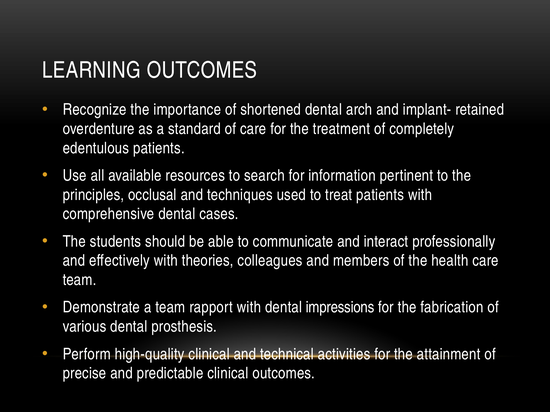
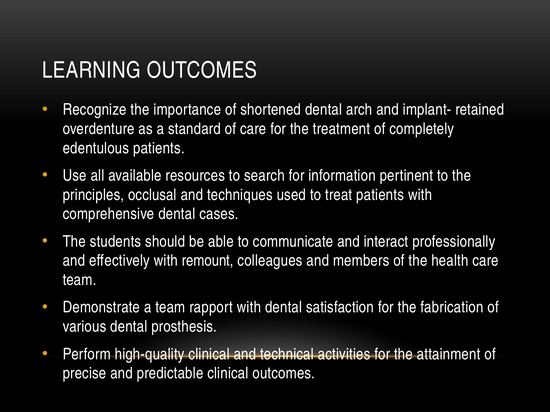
theories: theories -> remount
impressions: impressions -> satisfaction
